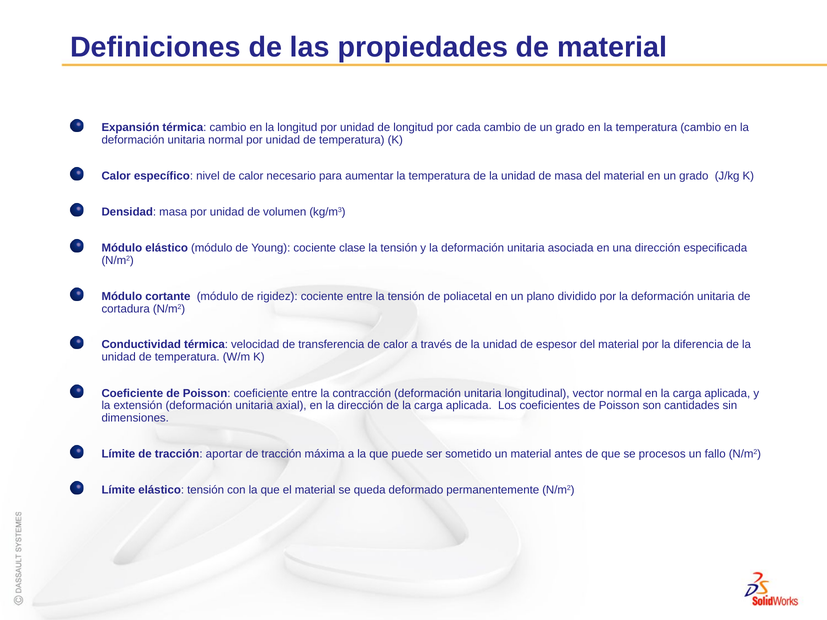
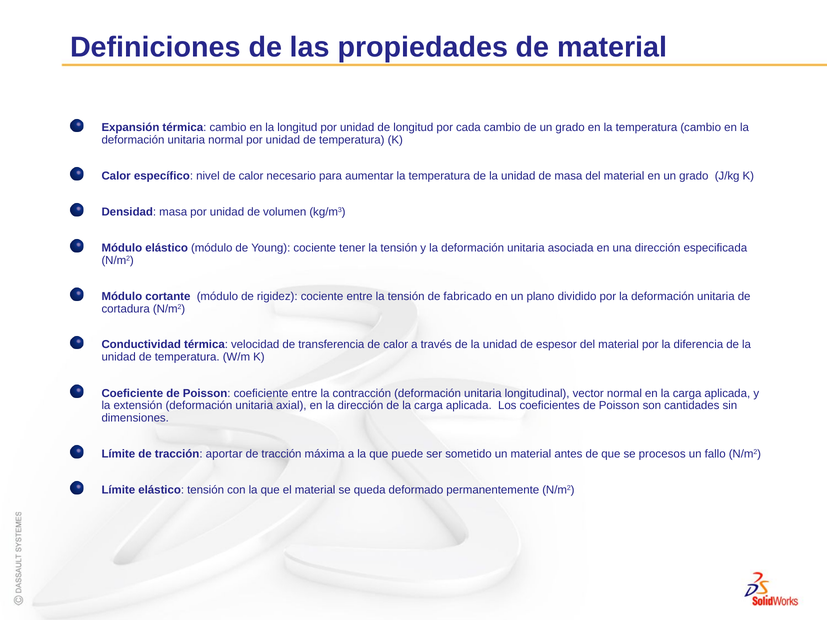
clase: clase -> tener
poliacetal: poliacetal -> fabricado
